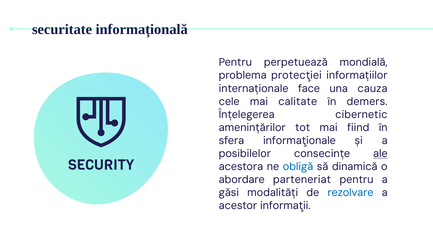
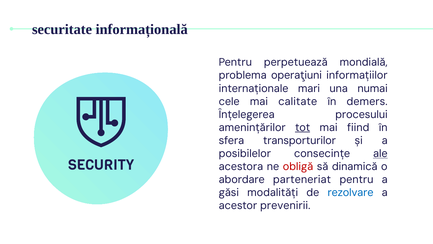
protecţiei: protecţiei -> operaţiuni
face: face -> mari
cauza: cauza -> numai
cibernetic: cibernetic -> procesului
tot underline: none -> present
informaţionale: informaţionale -> transporturilor
obligă colour: blue -> red
informaţii: informaţii -> prevenirii
